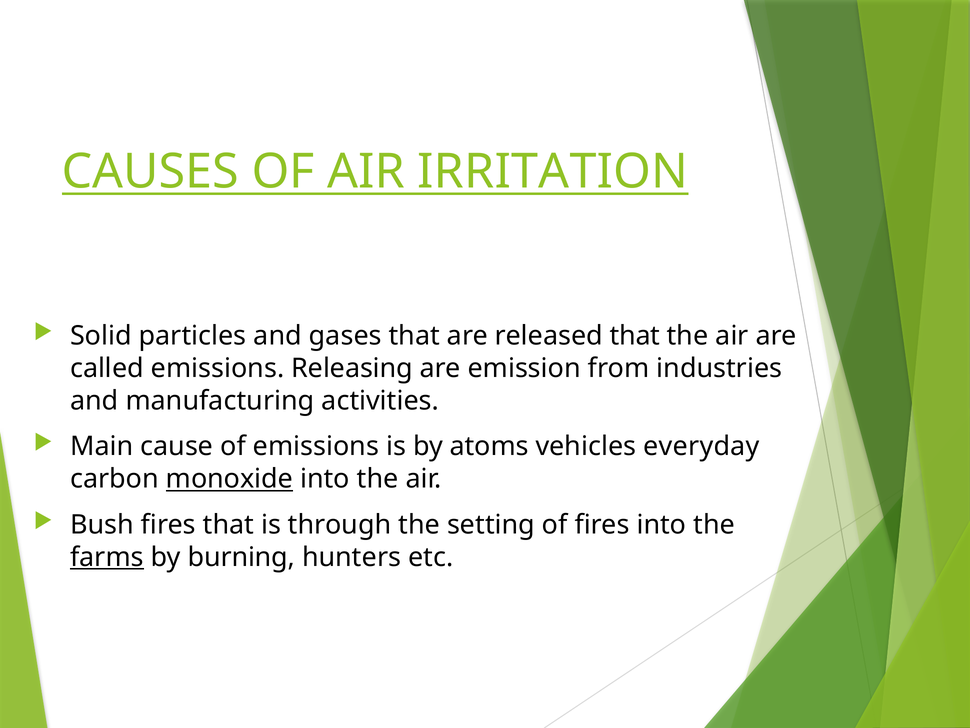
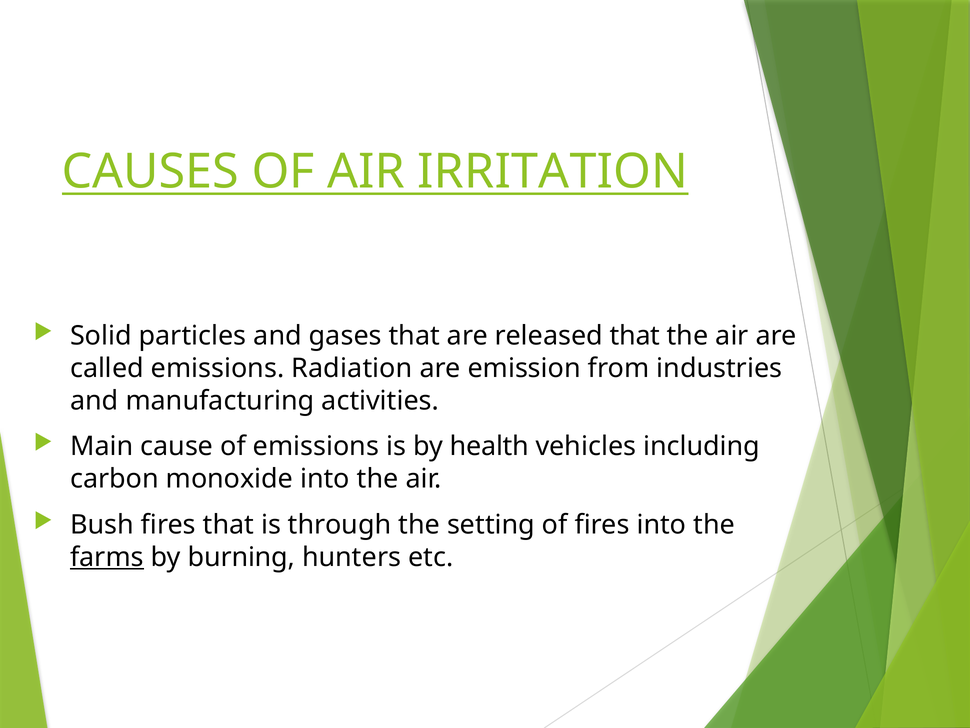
Releasing: Releasing -> Radiation
atoms: atoms -> health
everyday: everyday -> including
monoxide underline: present -> none
